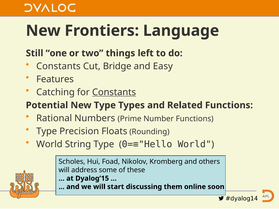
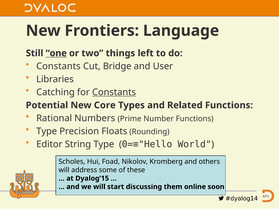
one underline: none -> present
Easy: Easy -> User
Features: Features -> Libraries
New Type: Type -> Core
World at (49, 144): World -> Editor
